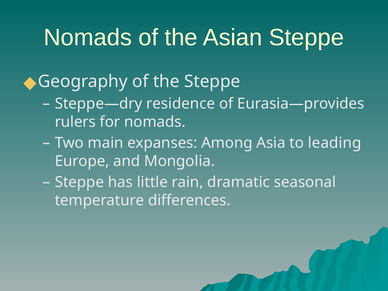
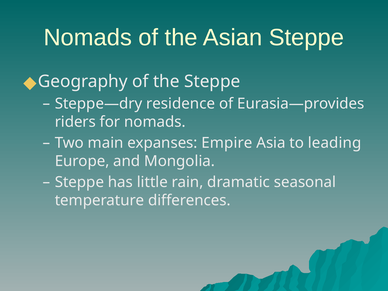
rulers: rulers -> riders
Among: Among -> Empire
